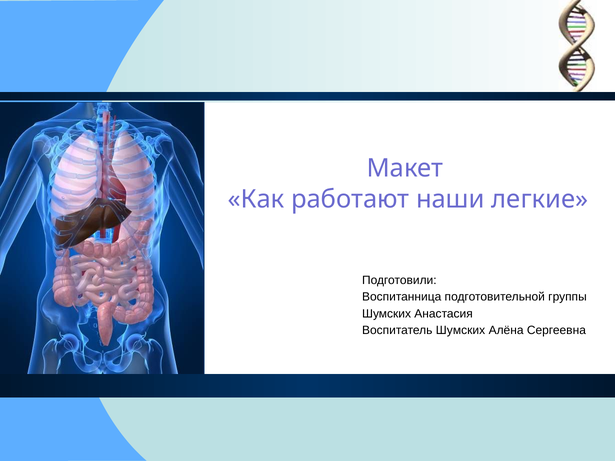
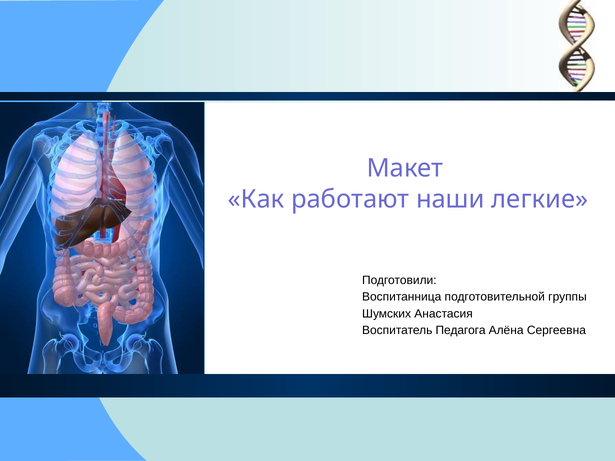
Воспитатель Шумских: Шумских -> Педагога
